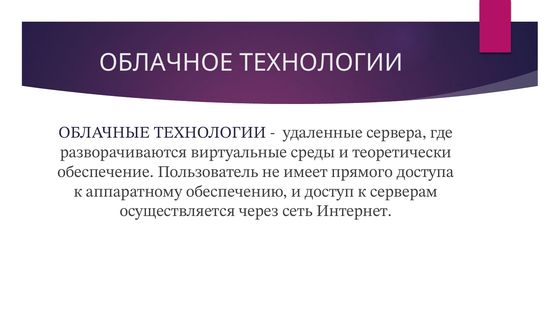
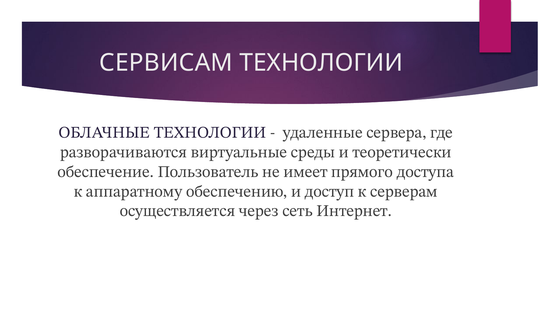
ОБЛАЧНОЕ: ОБЛАЧНОЕ -> СЕРВИСАМ
